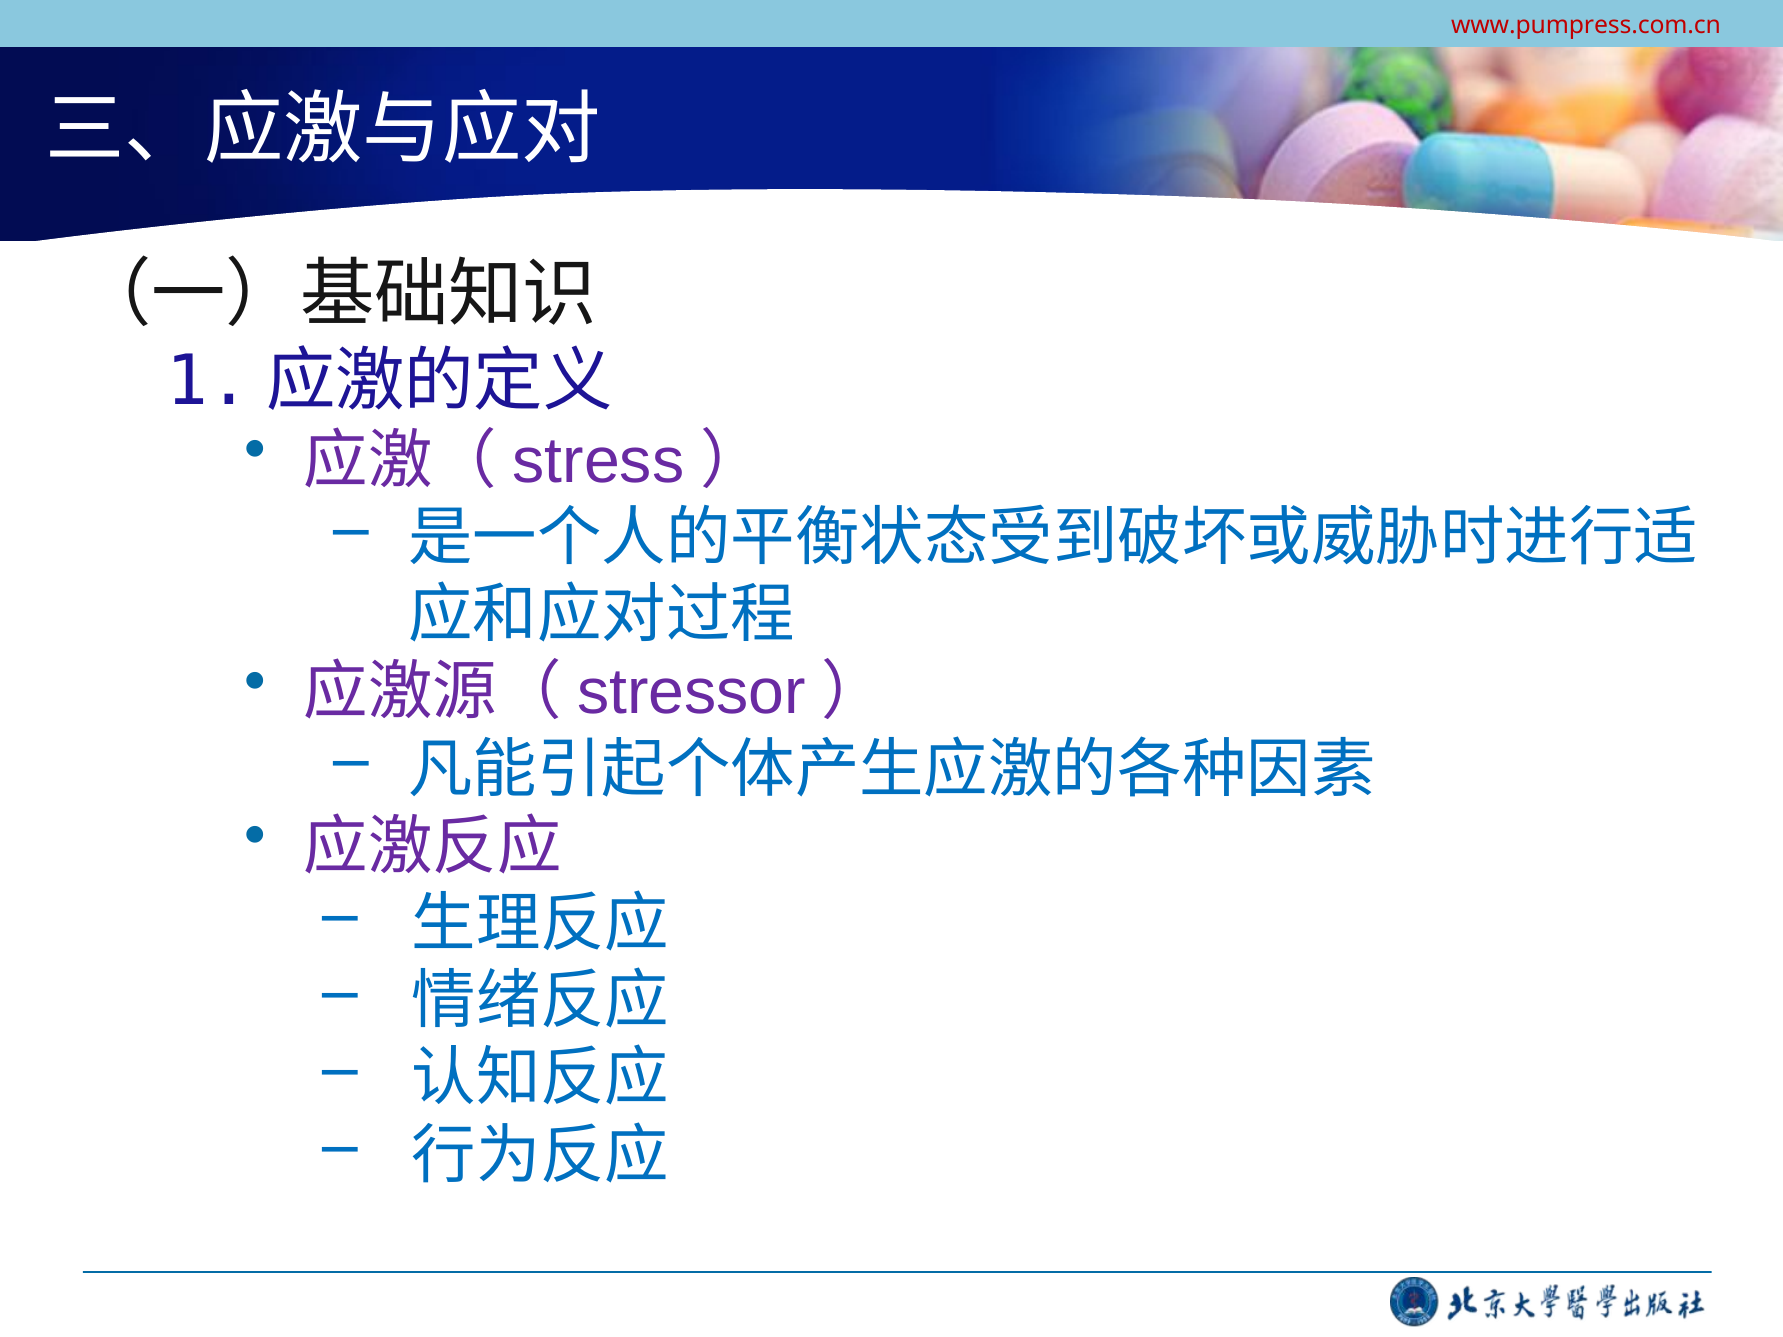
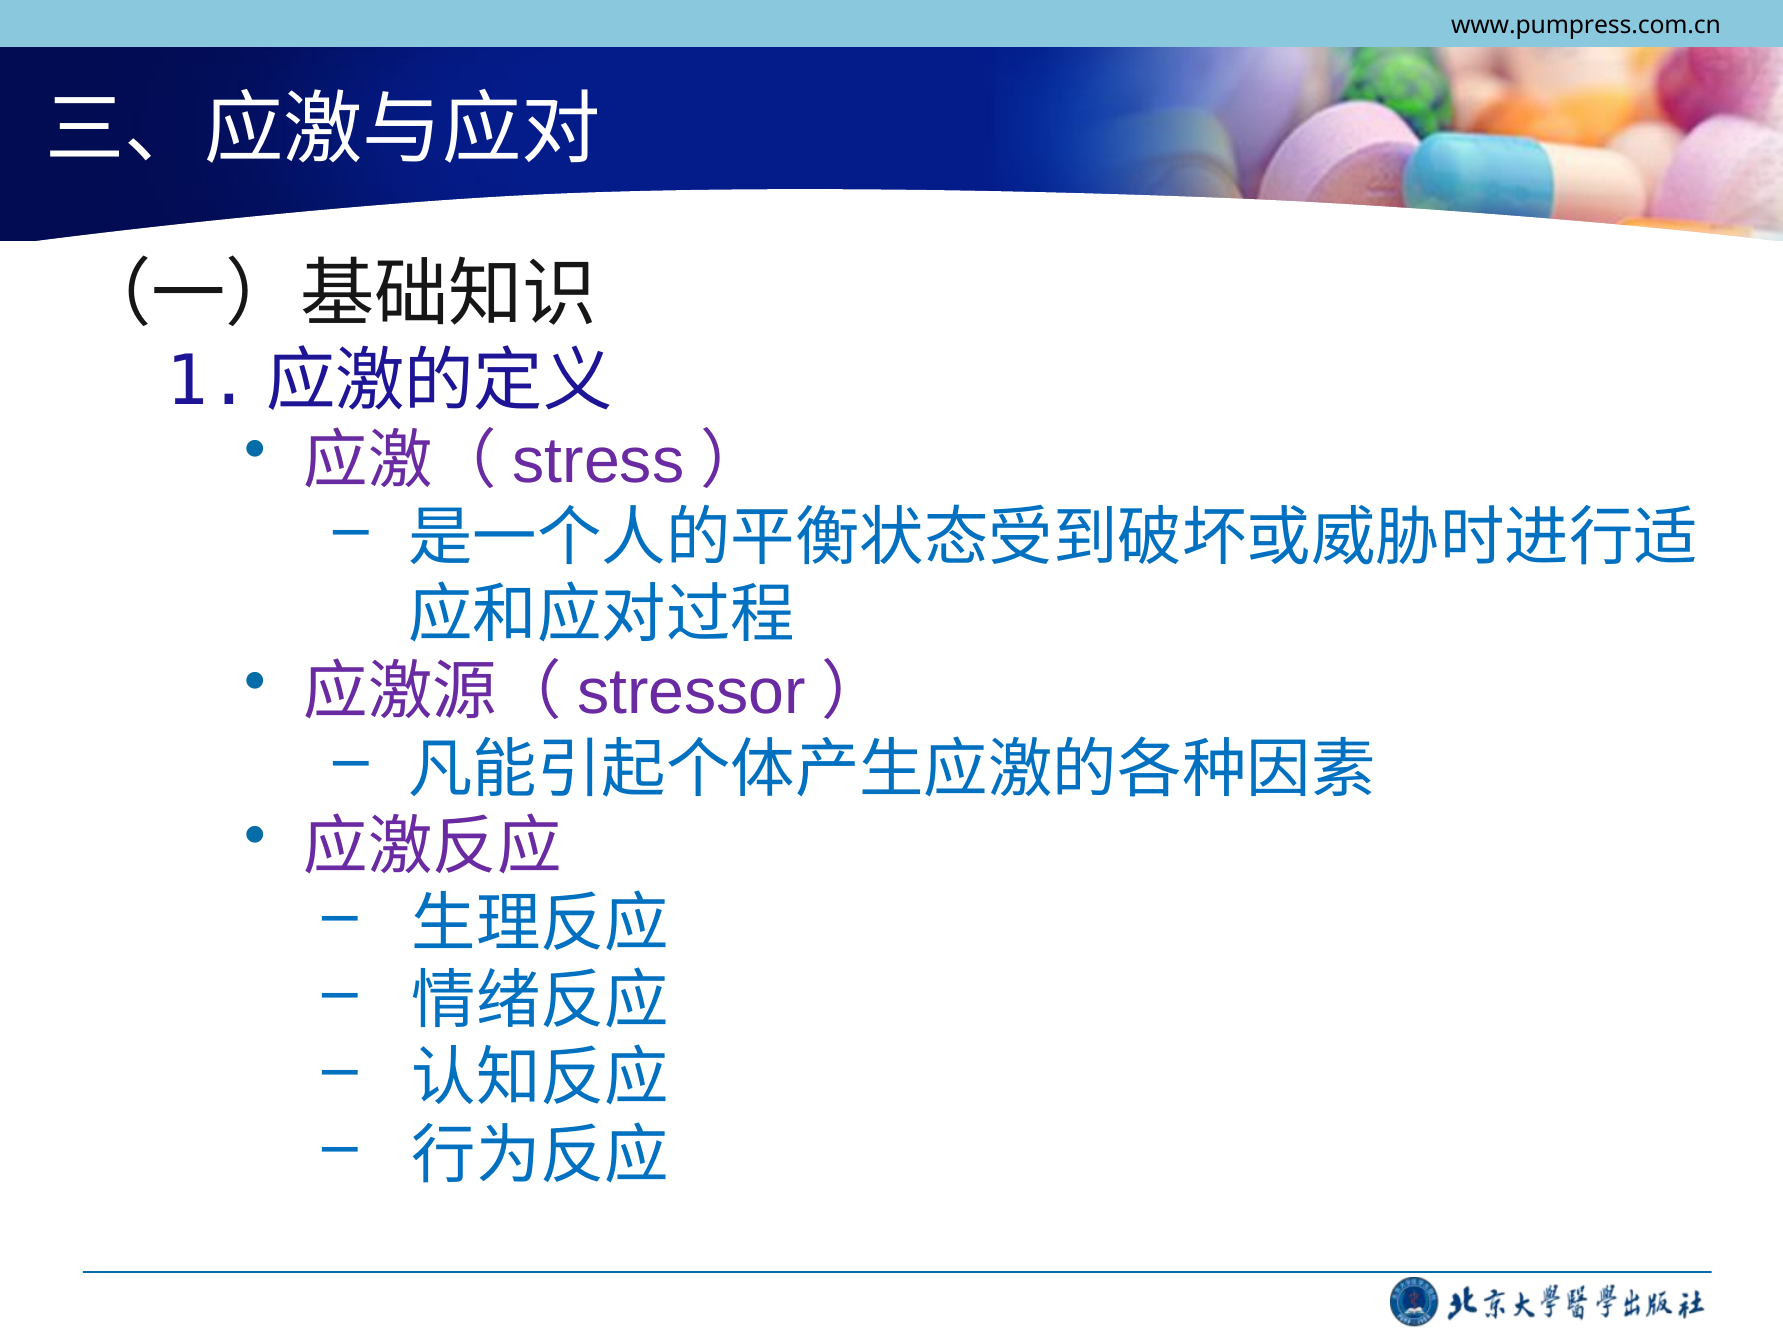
www.pumpress.com.cn colour: red -> black
